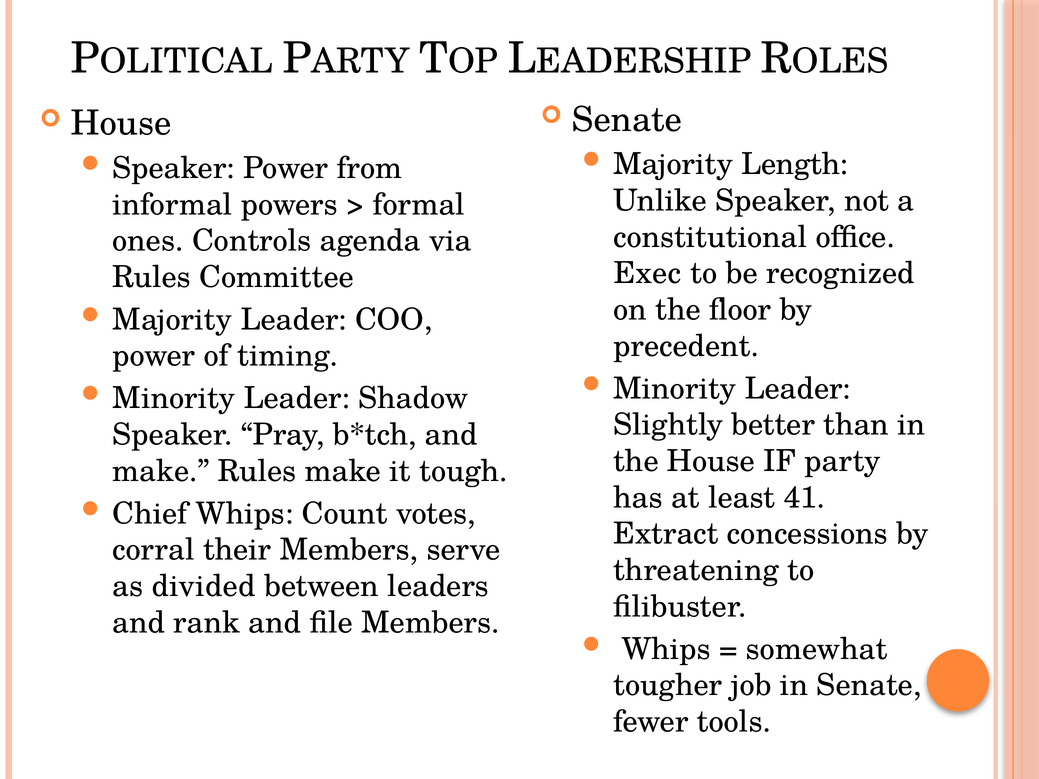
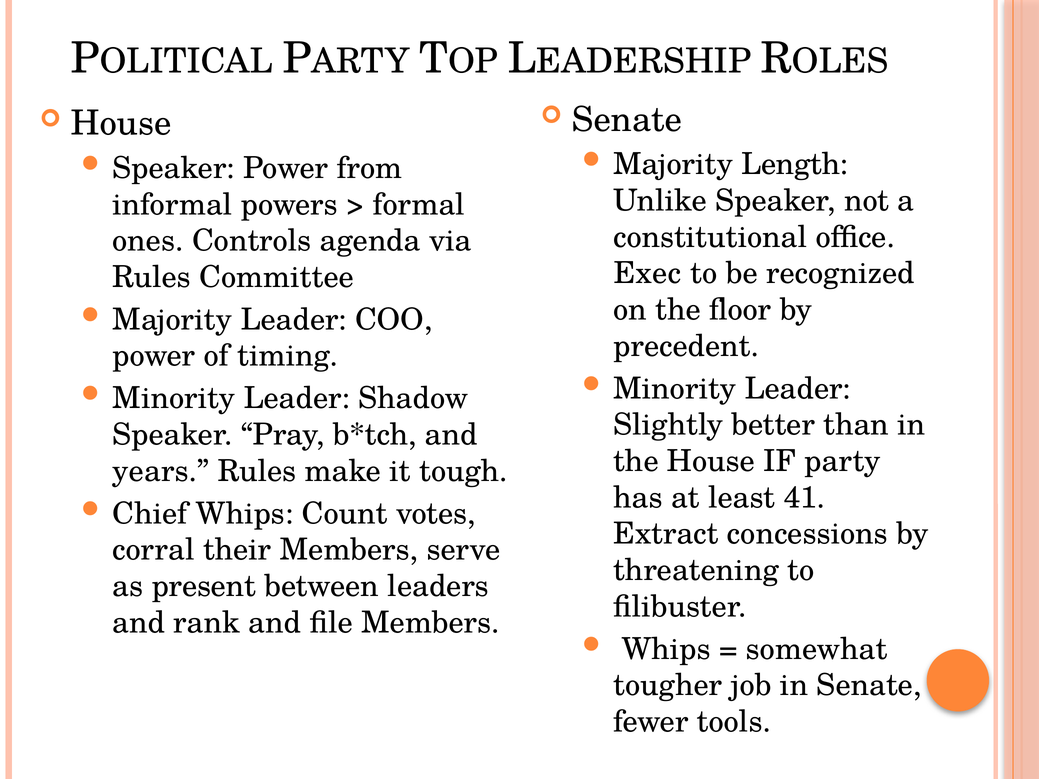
make at (161, 471): make -> years
divided: divided -> present
